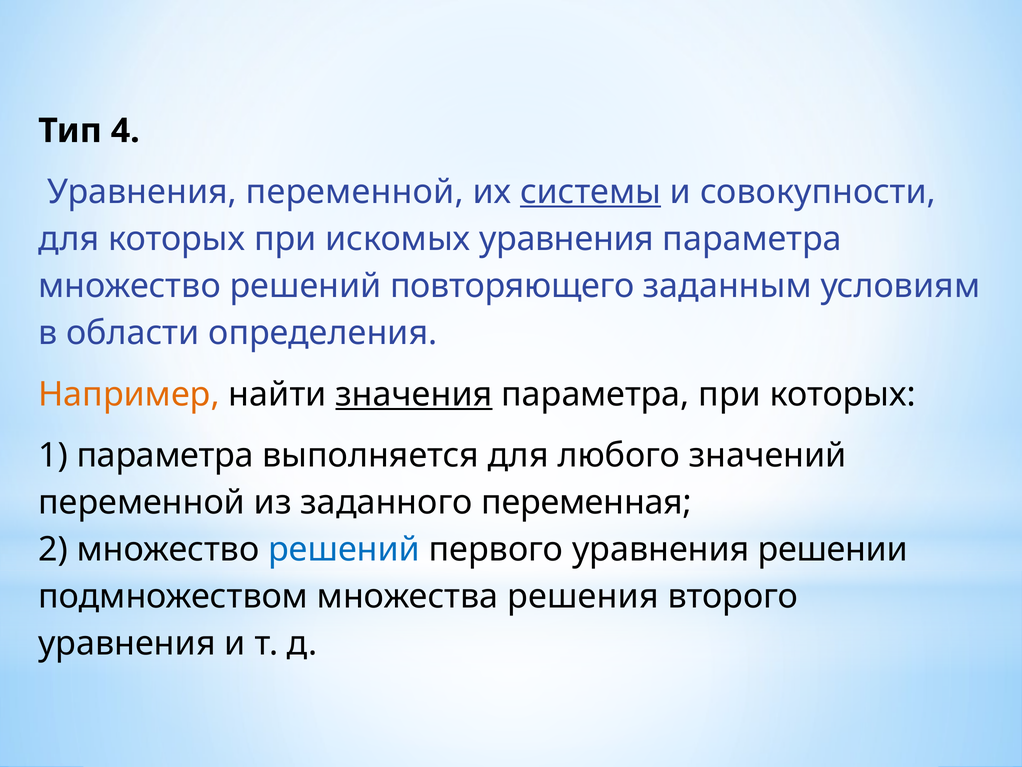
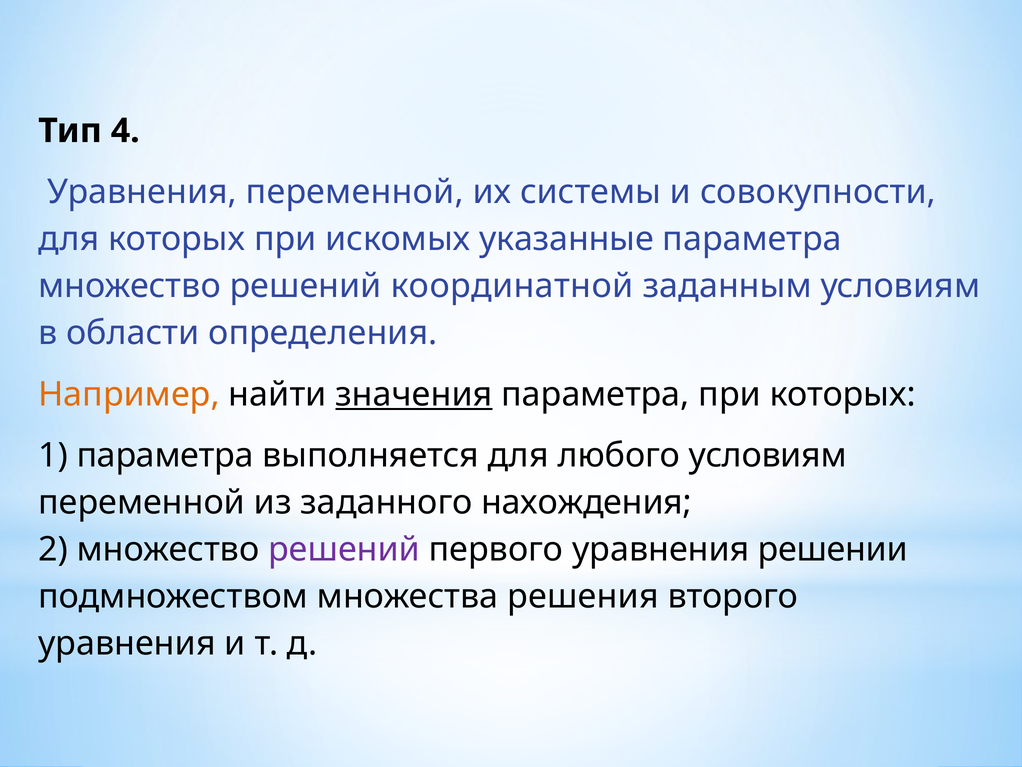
системы underline: present -> none
искомых уравнения: уравнения -> указанные
повторяющего: повторяющего -> координатной
любого значений: значений -> условиям
переменная: переменная -> нахождения
решений at (344, 549) colour: blue -> purple
